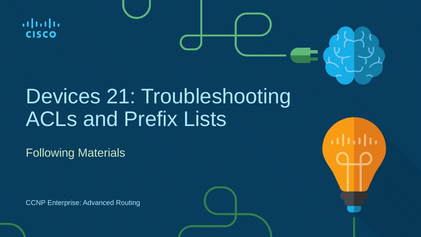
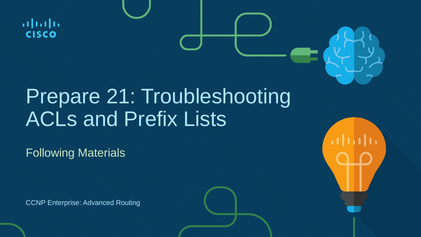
Devices: Devices -> Prepare
